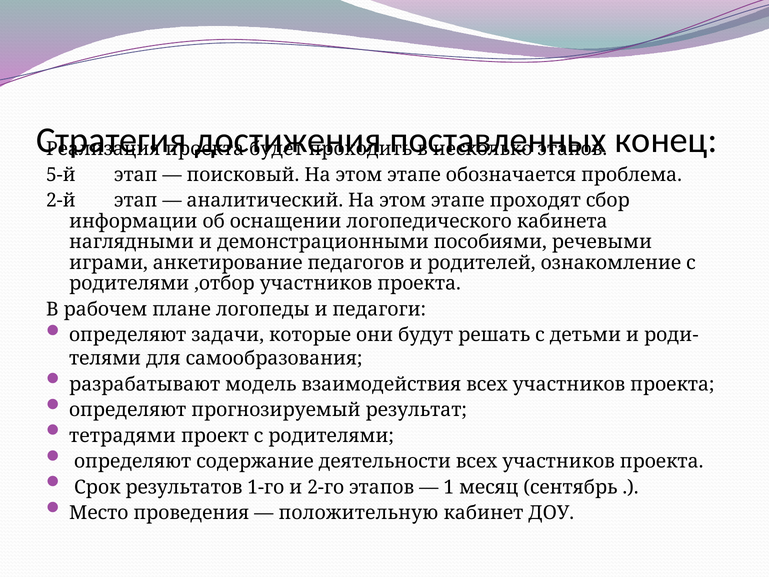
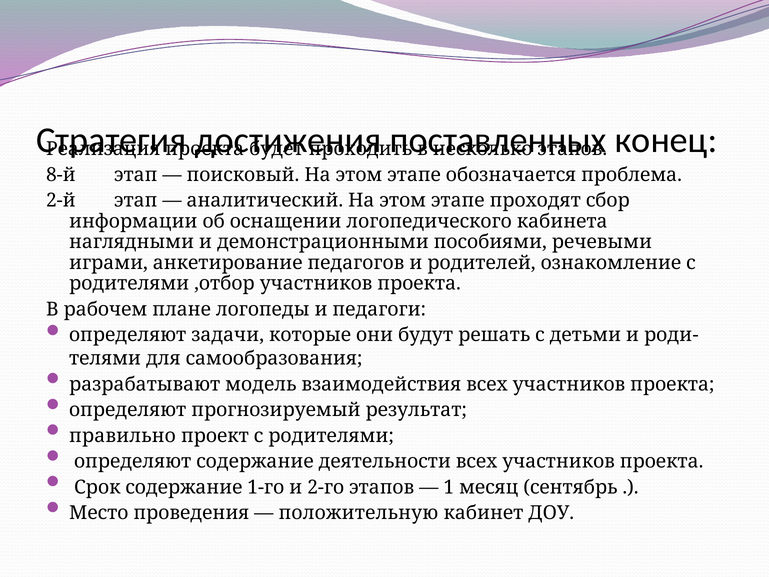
5-й: 5-й -> 8-й
тетрадями: тетрадями -> правильно
Срок результатов: результатов -> содержание
